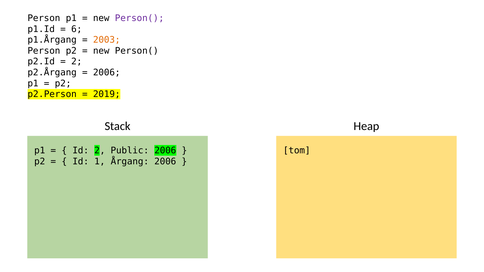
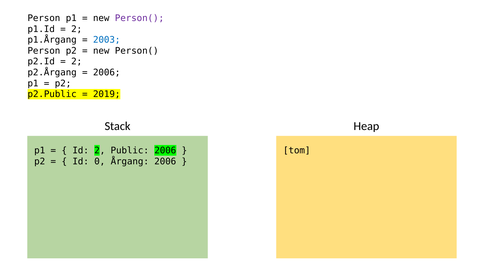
6 at (77, 29): 6 -> 2
2003 colour: orange -> blue
p2.Person: p2.Person -> p2.Public
1: 1 -> 0
